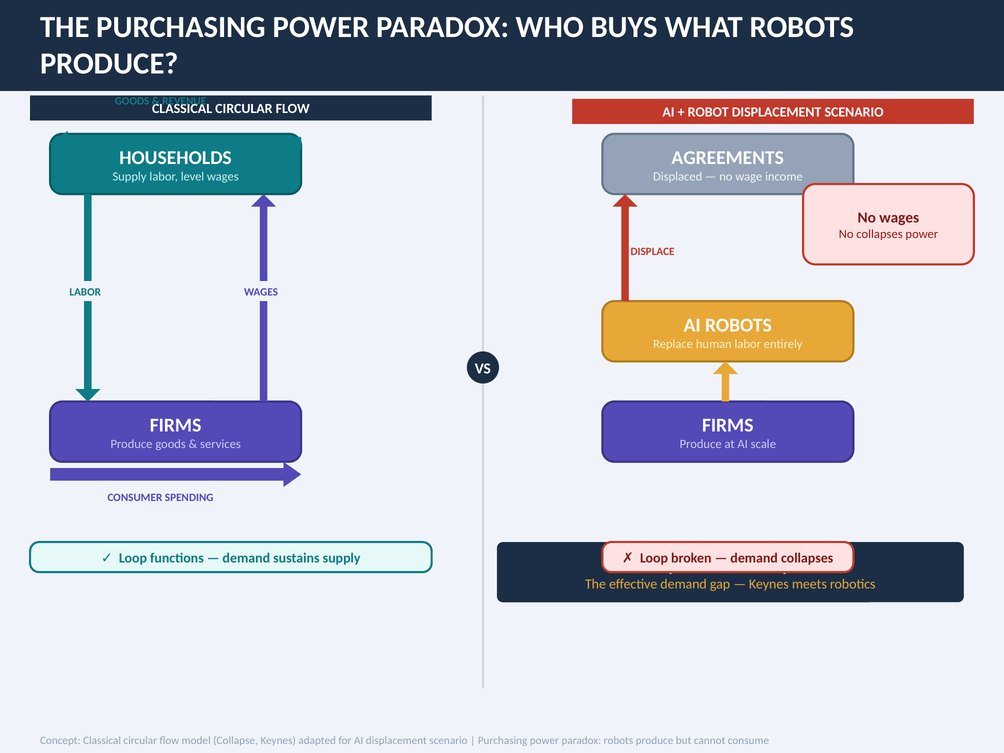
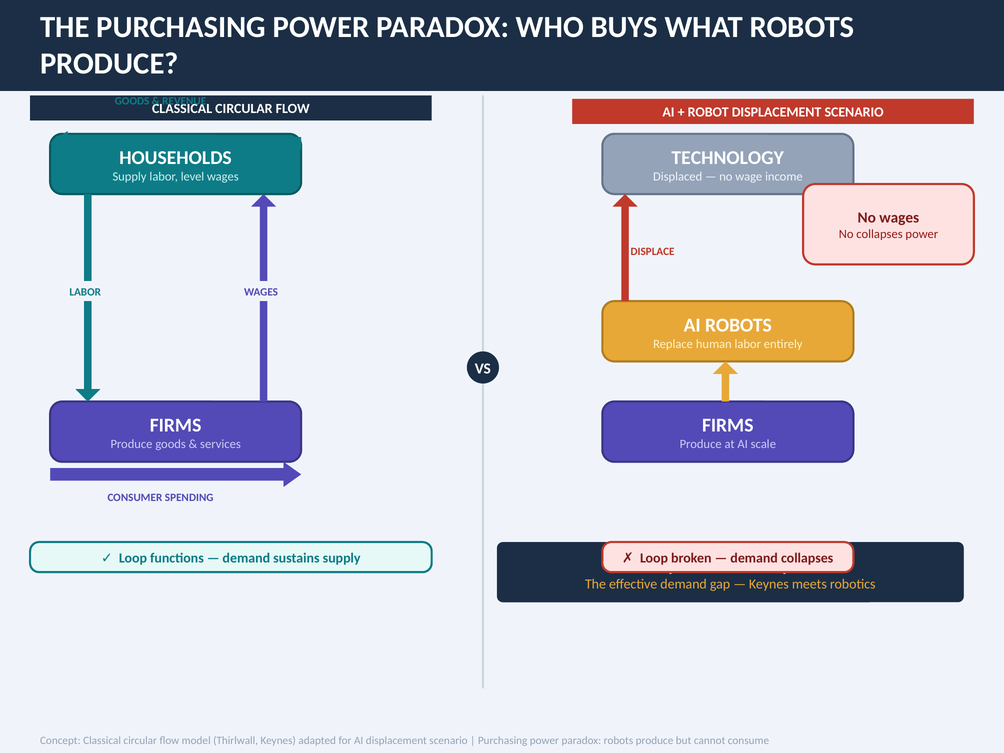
AGREEMENTS: AGREEMENTS -> TECHNOLOGY
Collapse: Collapse -> Thirlwall
